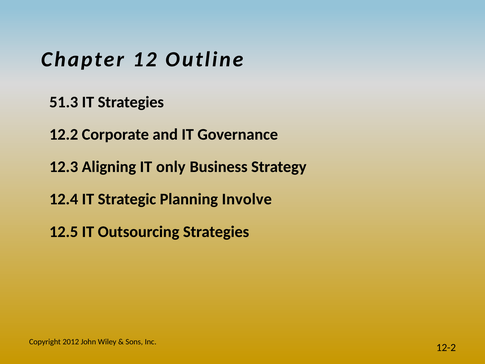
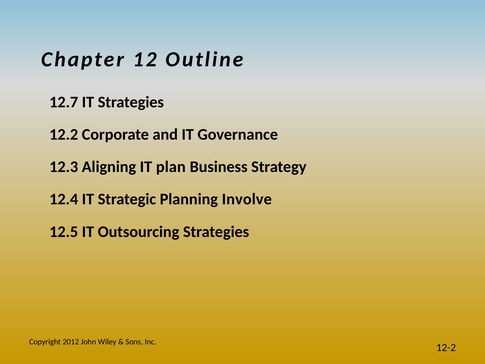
51.3: 51.3 -> 12.7
only: only -> plan
